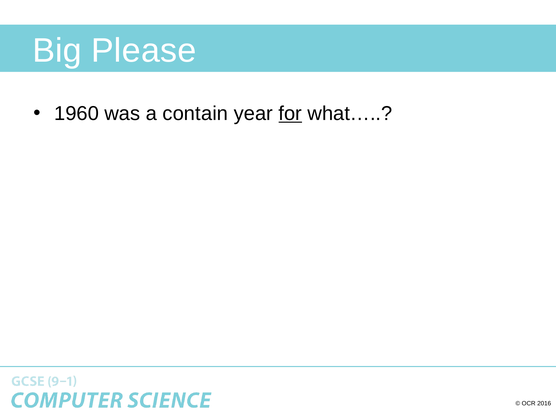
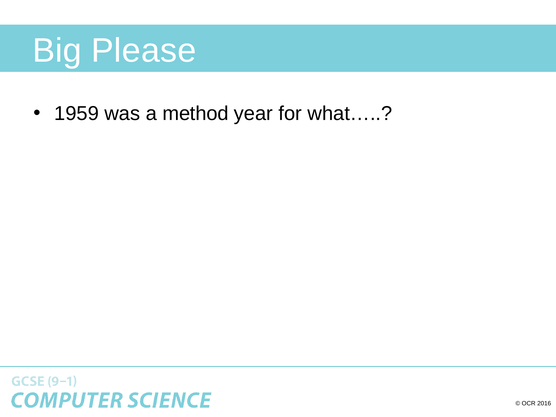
1960: 1960 -> 1959
contain: contain -> method
for underline: present -> none
